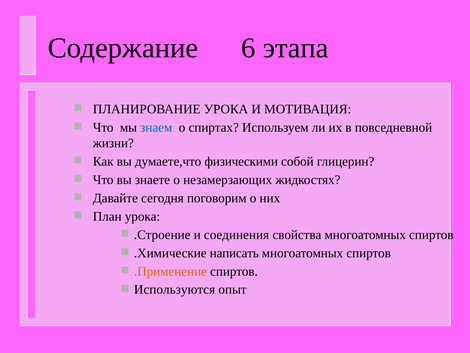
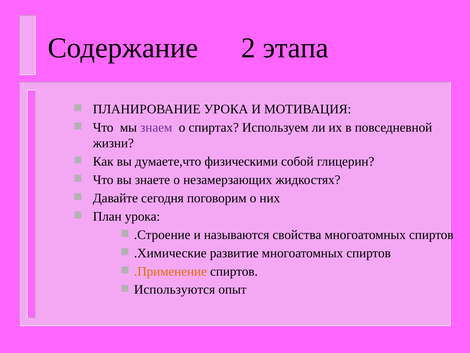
6: 6 -> 2
знаем colour: blue -> purple
соединения: соединения -> называются
написать: написать -> развитие
